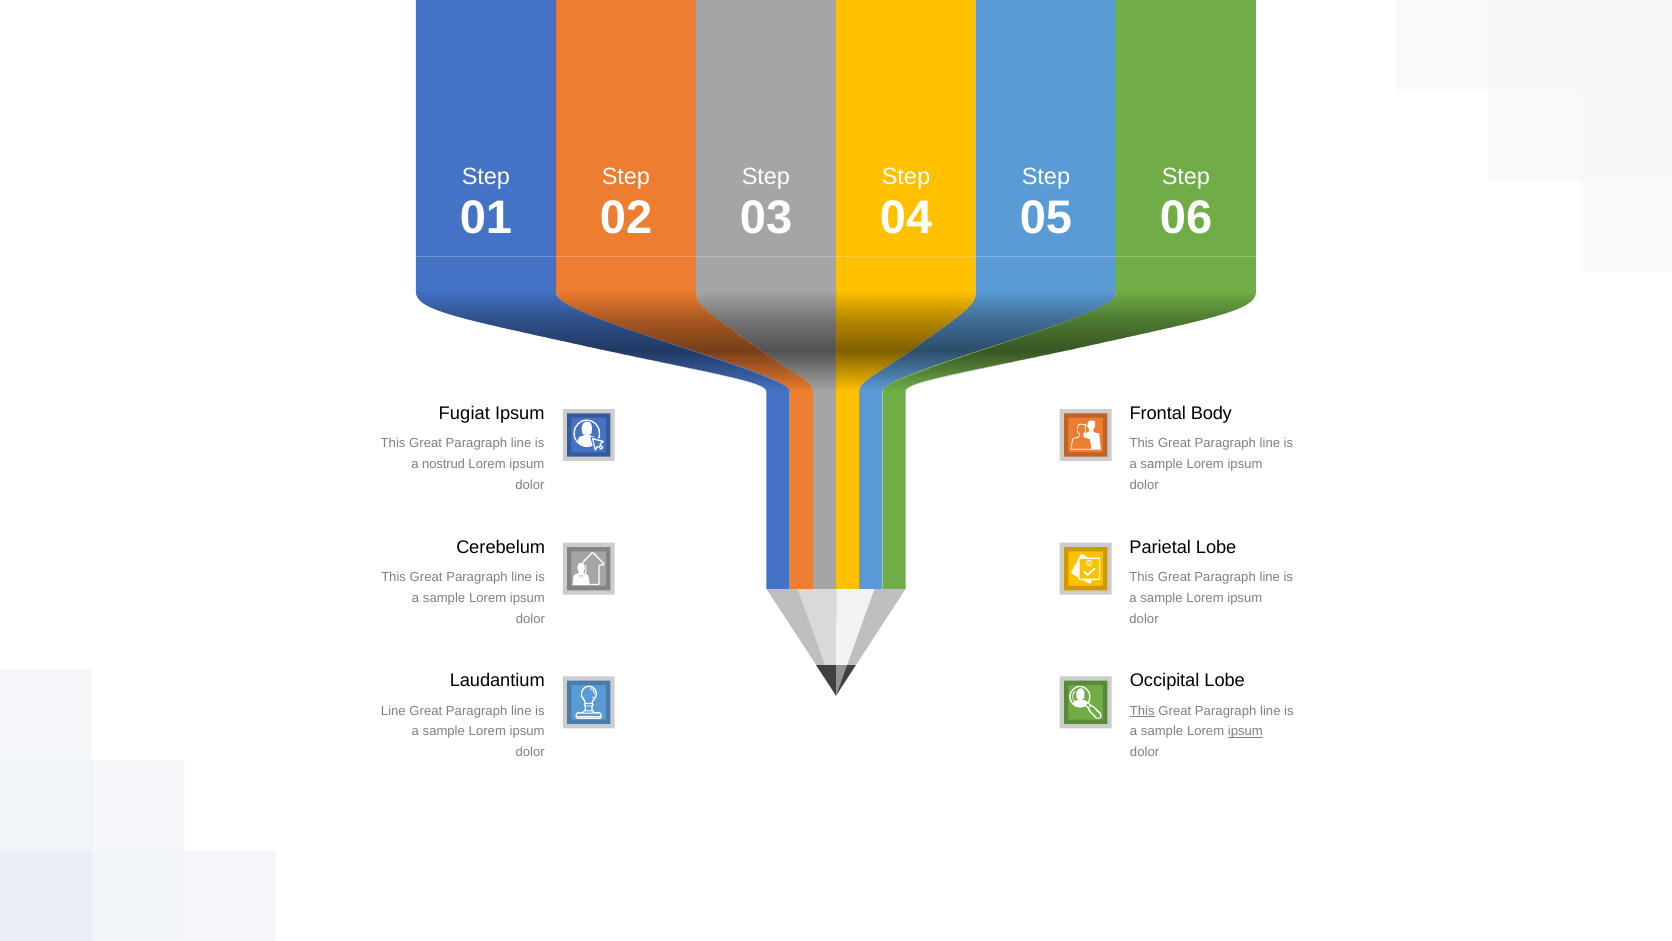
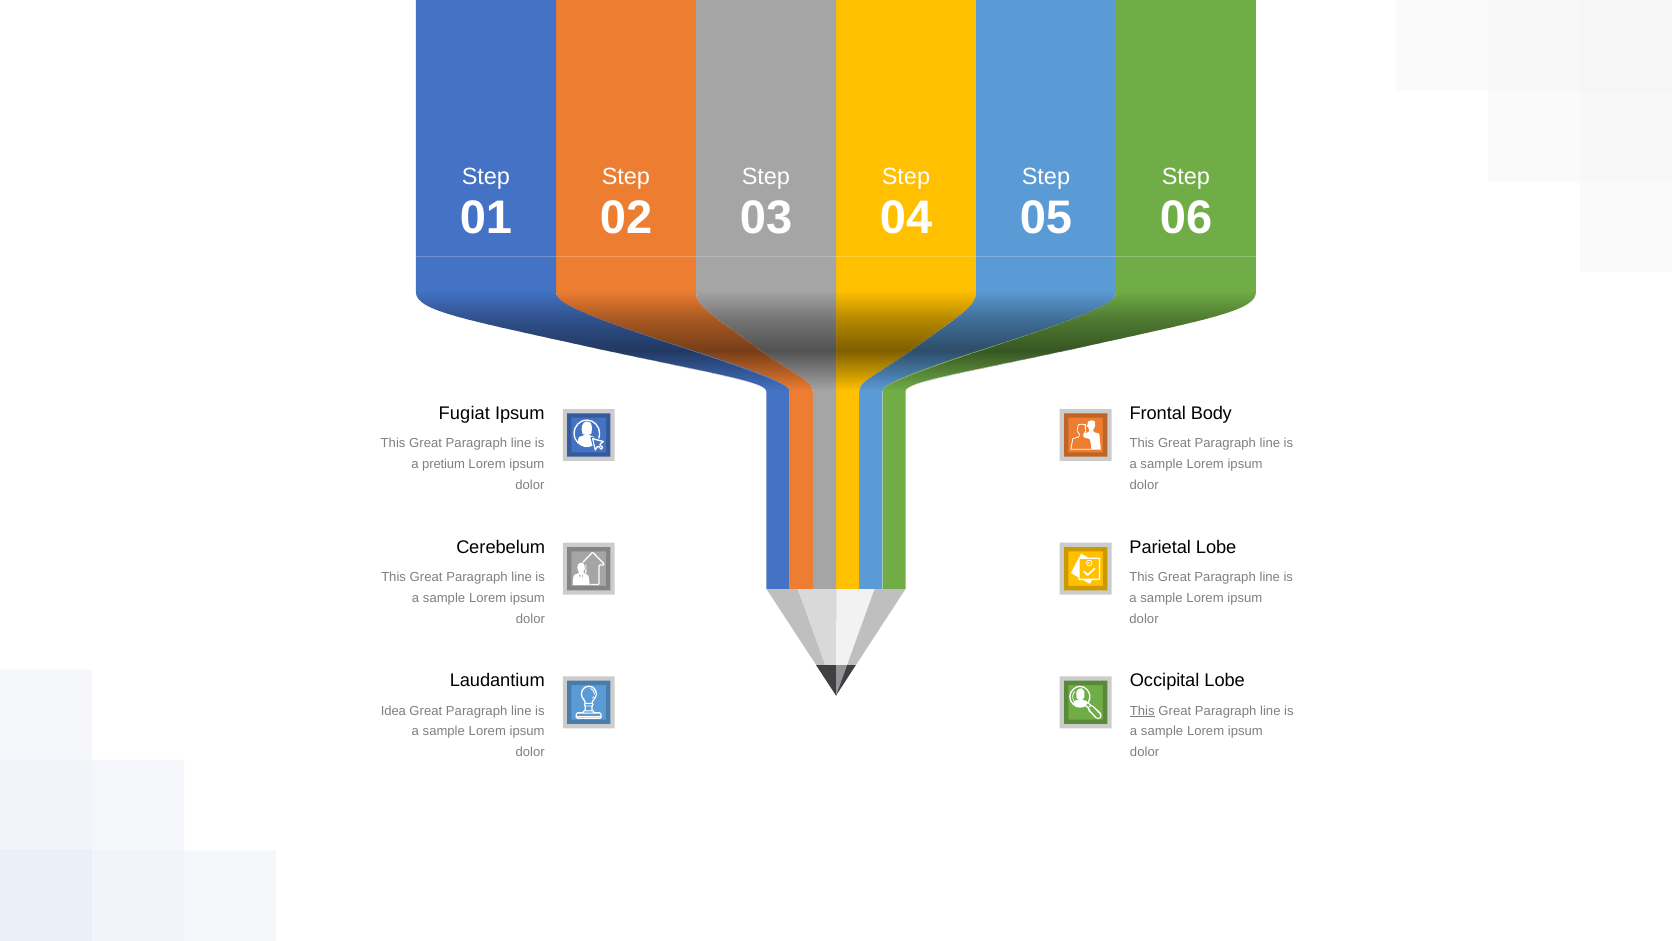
nostrud: nostrud -> pretium
Line at (393, 710): Line -> Idea
ipsum at (1245, 731) underline: present -> none
